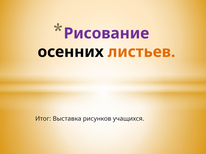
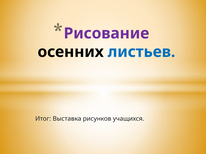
листьев colour: orange -> blue
